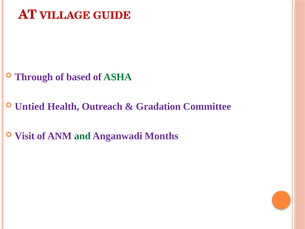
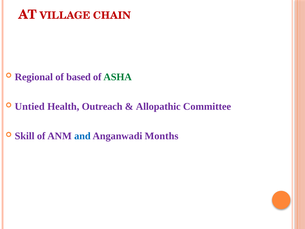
GUIDE: GUIDE -> CHAIN
Through: Through -> Regional
Gradation: Gradation -> Allopathic
Visit: Visit -> Skill
and colour: green -> blue
